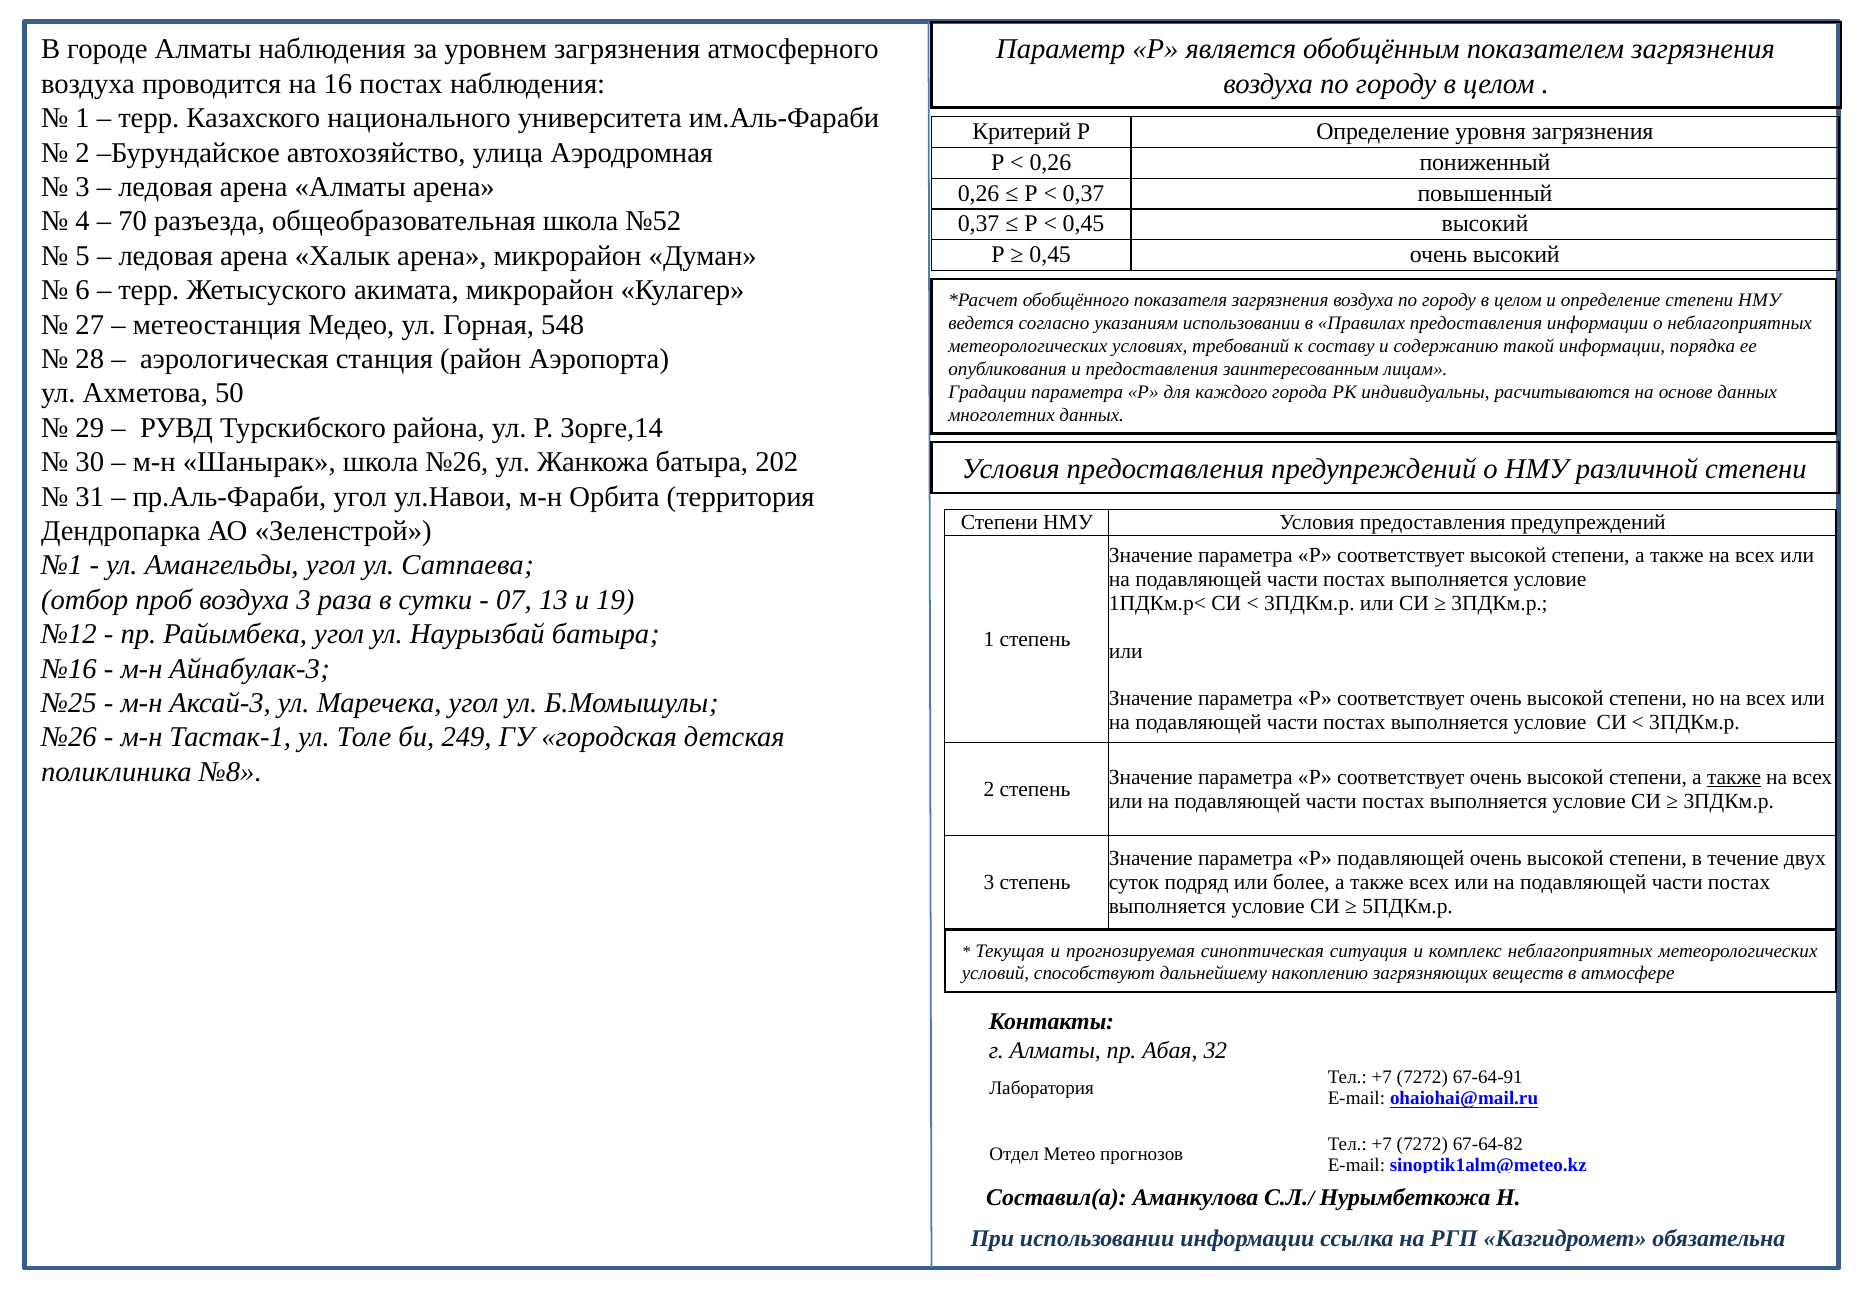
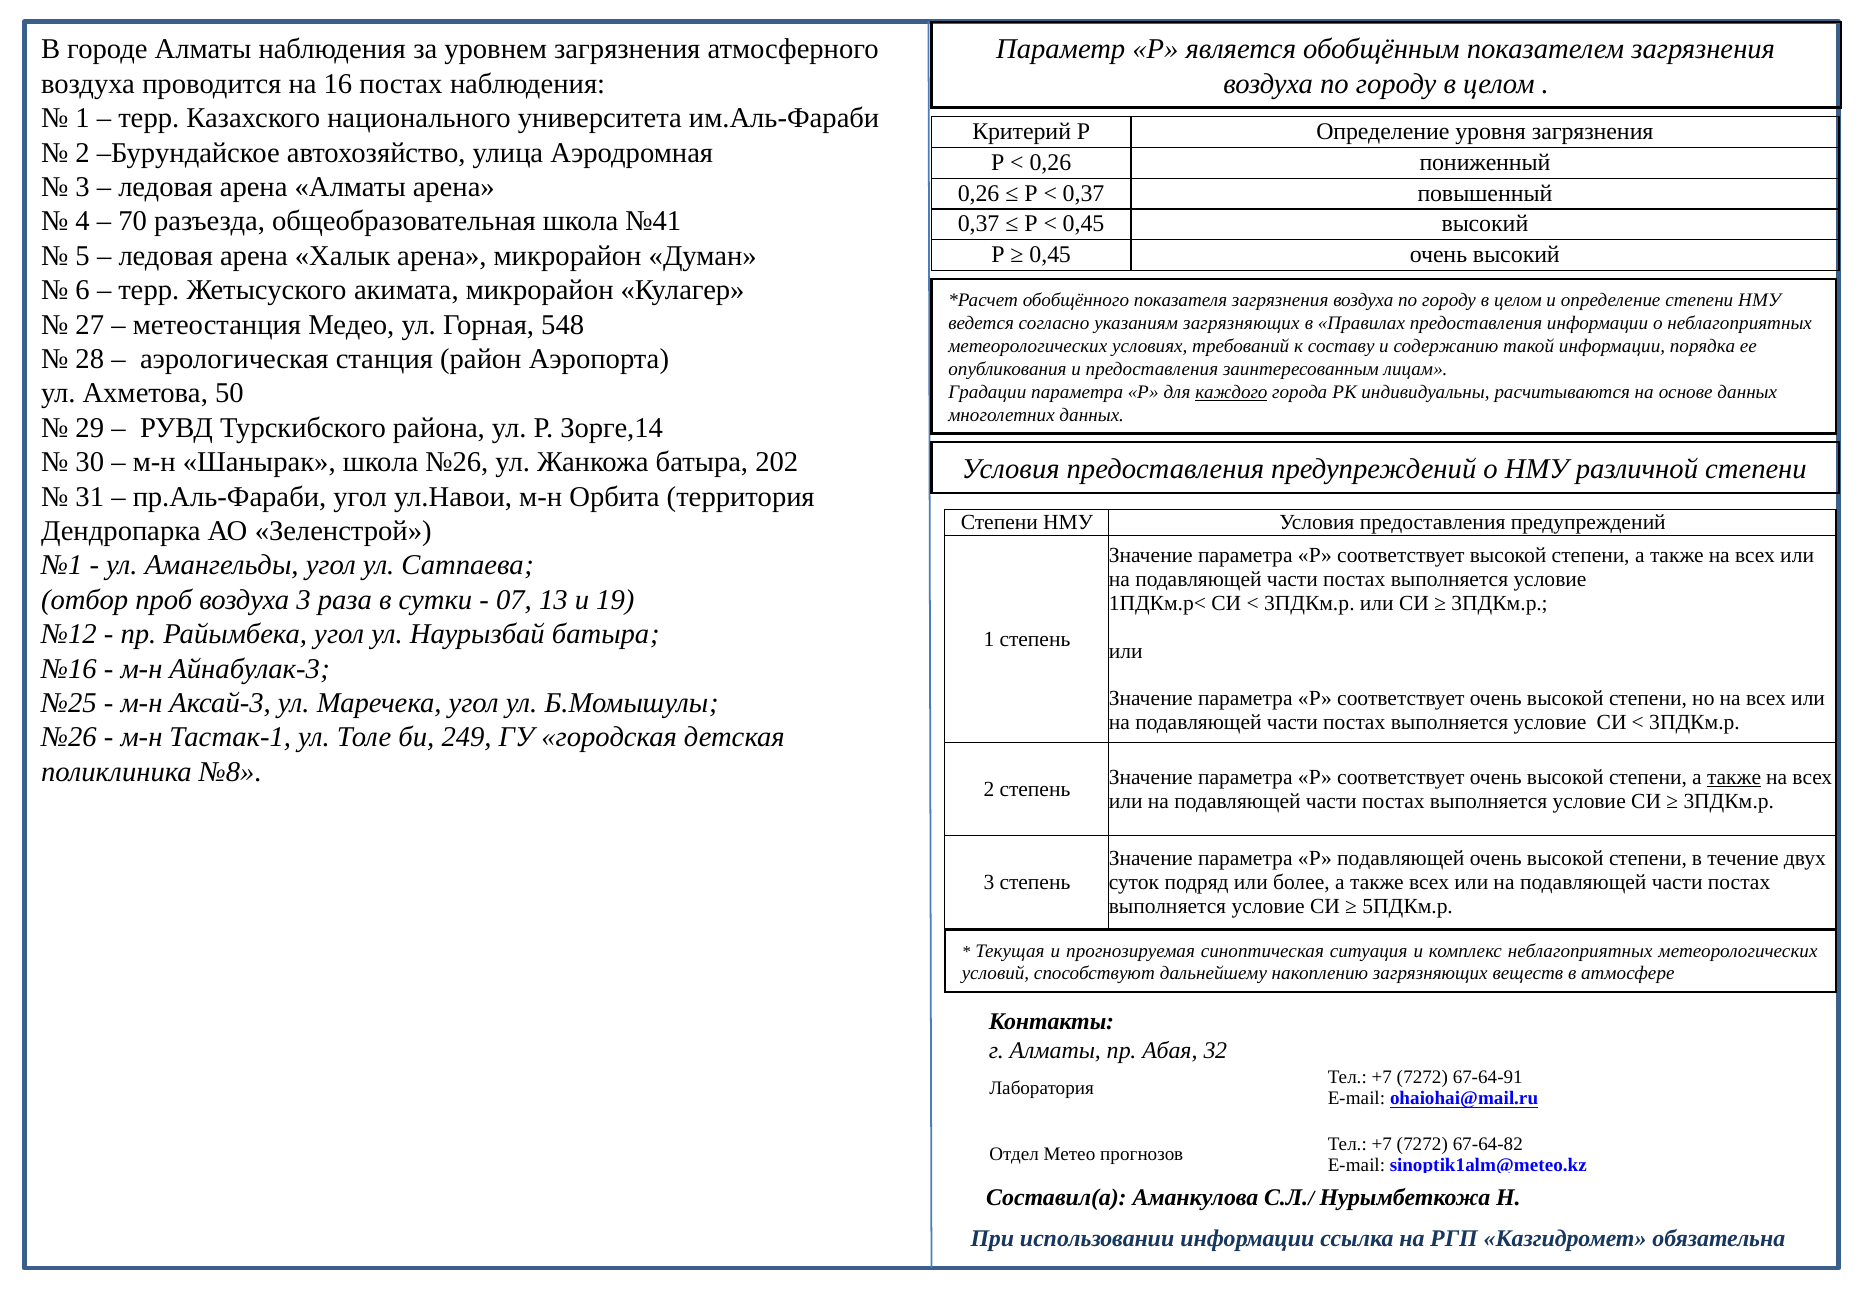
№52: №52 -> №41
указаниям использовании: использовании -> загрязняющих
каждого underline: none -> present
